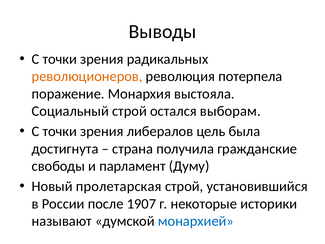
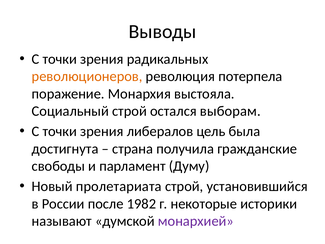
пролетарская: пролетарская -> пролетариата
1907: 1907 -> 1982
монархией colour: blue -> purple
